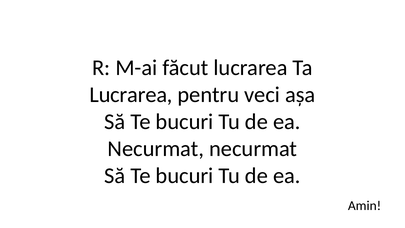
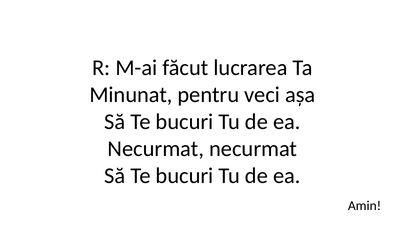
Lucrarea at (131, 95): Lucrarea -> Minunat
